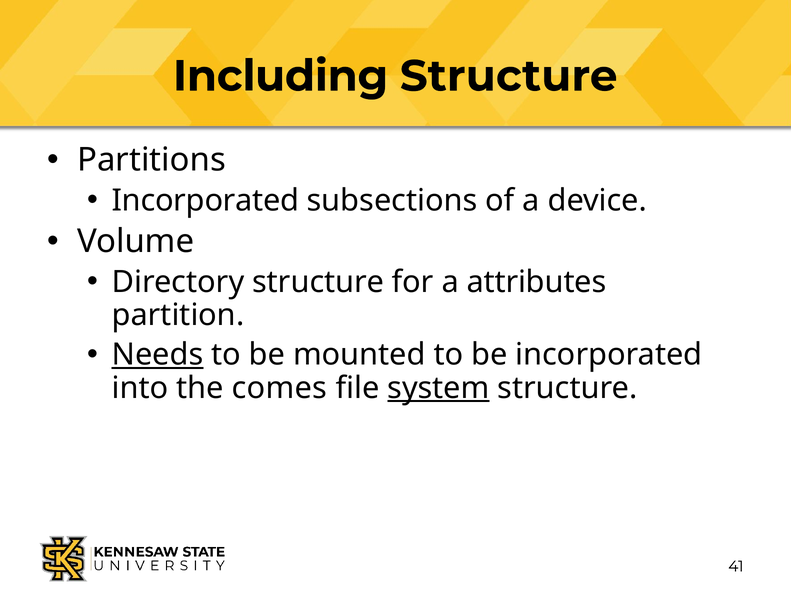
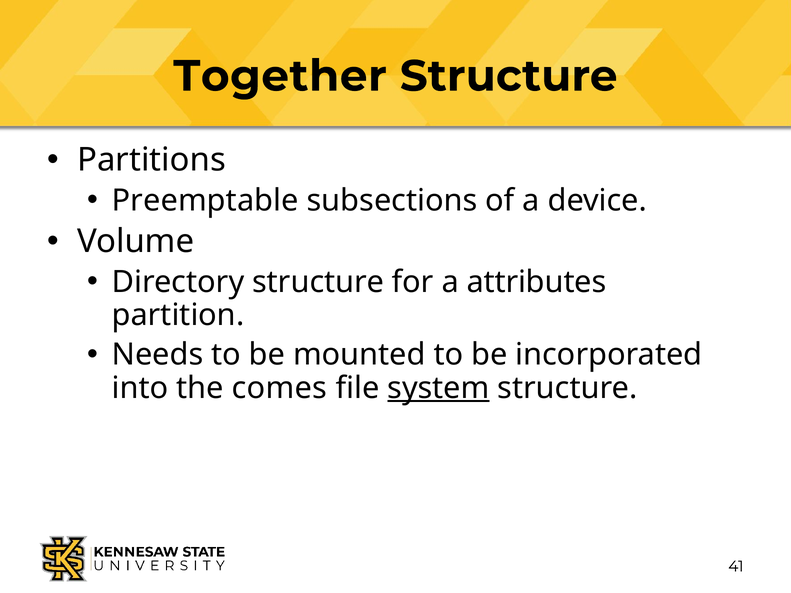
Including: Including -> Together
Incorporated at (205, 201): Incorporated -> Preemptable
Needs underline: present -> none
